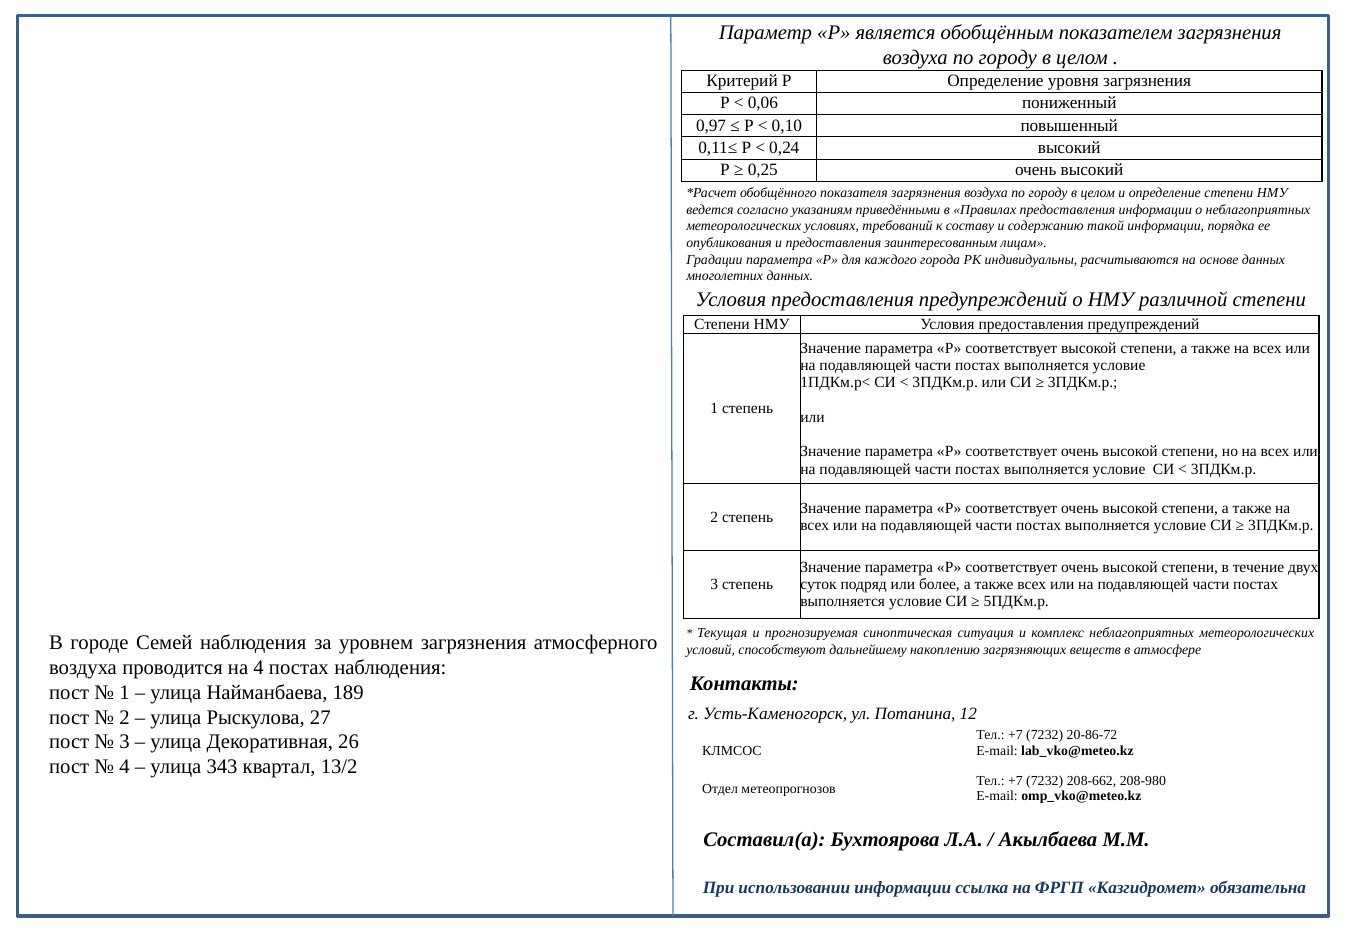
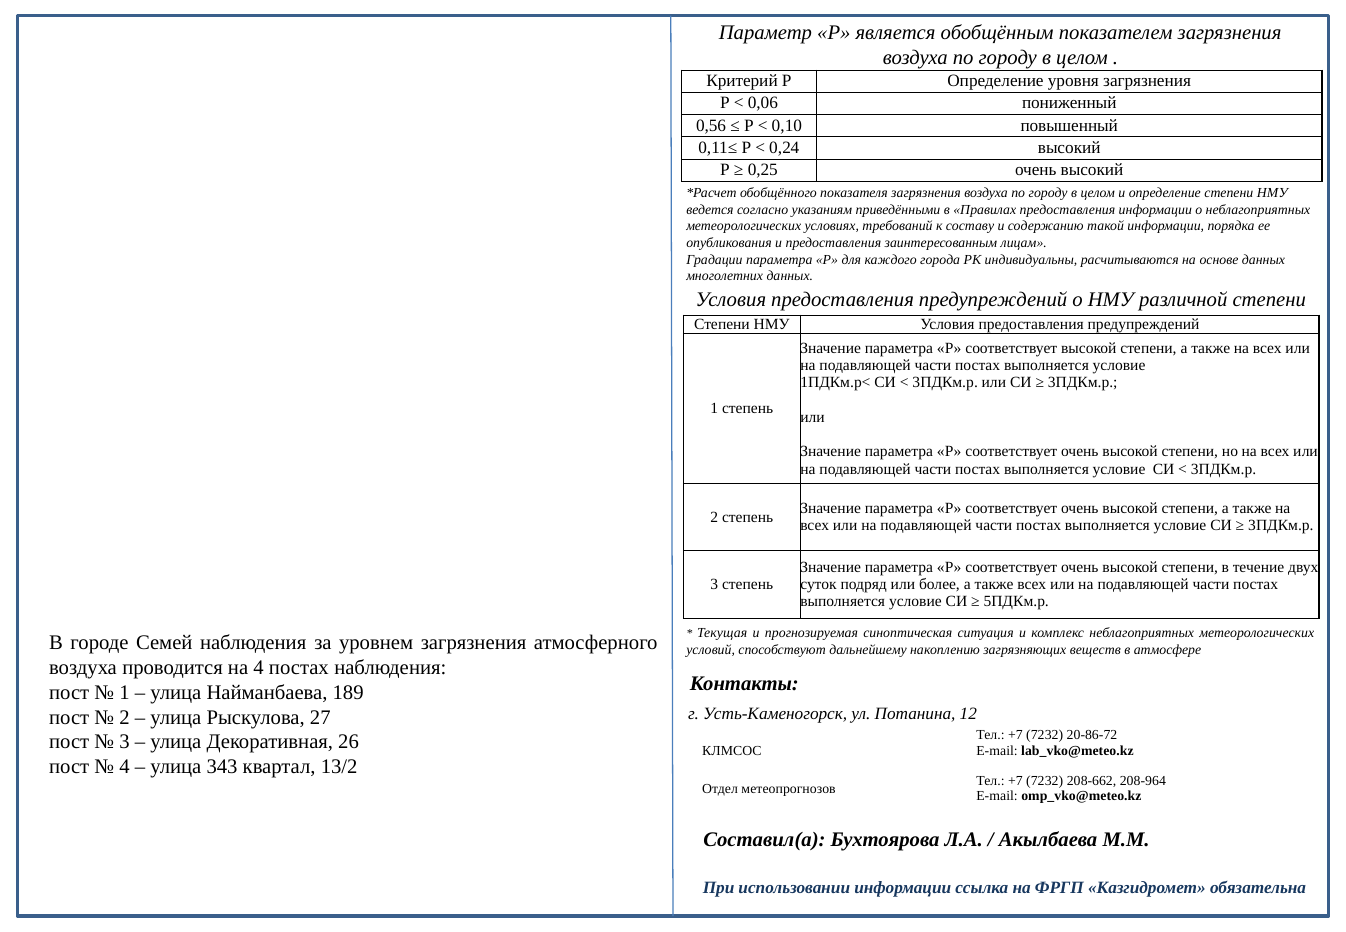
0,97: 0,97 -> 0,56
208-980: 208-980 -> 208-964
